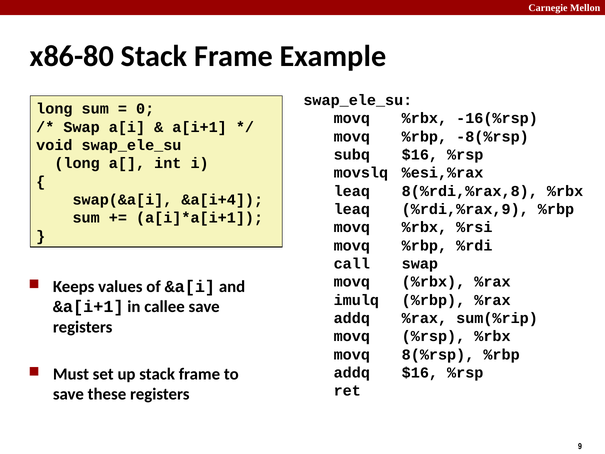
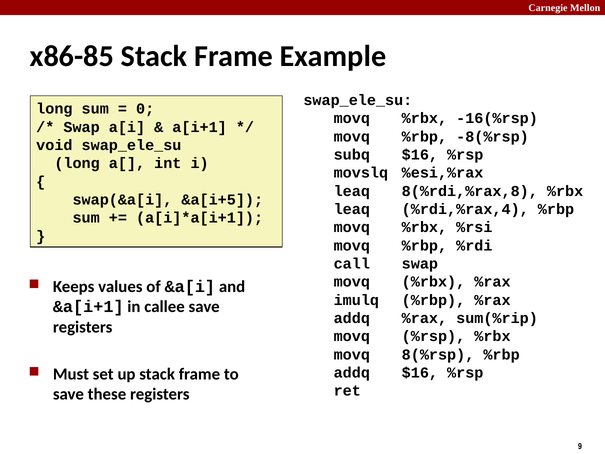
x86-80: x86-80 -> x86-85
&a[i+4: &a[i+4 -> &a[i+5
%rdi,%rax,9: %rdi,%rax,9 -> %rdi,%rax,4
